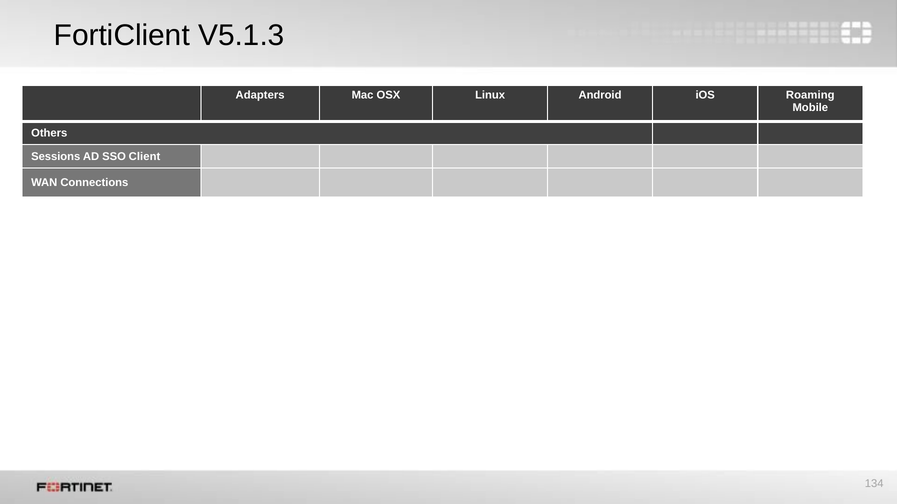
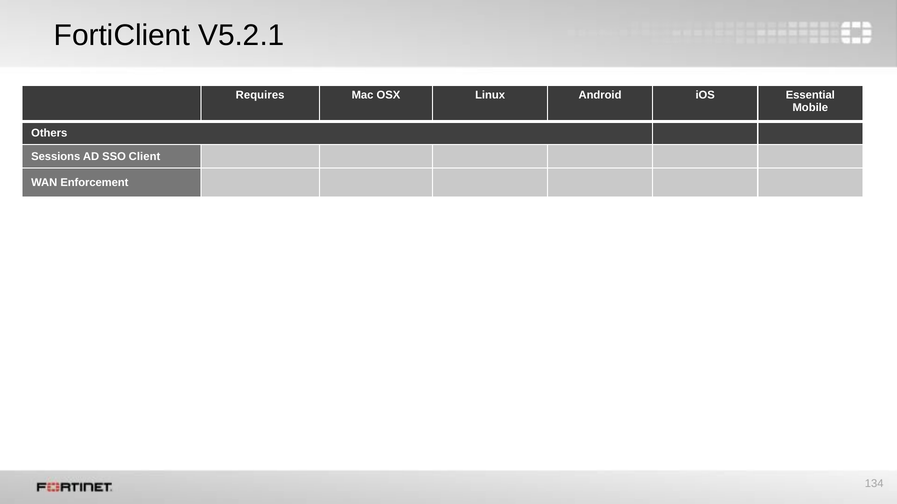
V5.1.3: V5.1.3 -> V5.2.1
Adapters: Adapters -> Requires
Roaming: Roaming -> Essential
Connections: Connections -> Enforcement
